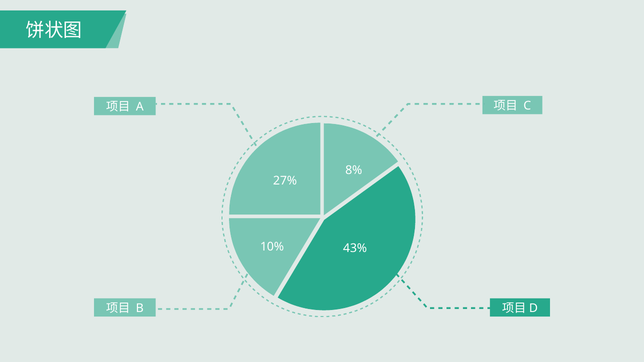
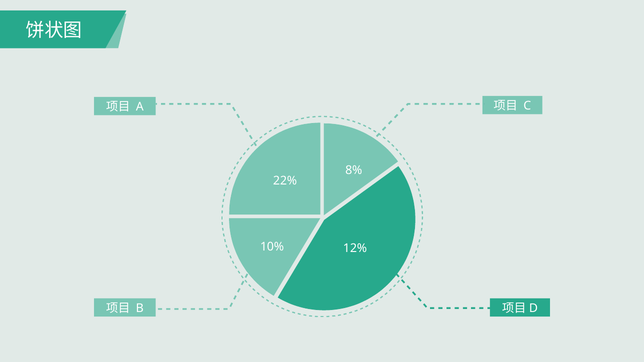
27%: 27% -> 22%
43%: 43% -> 12%
